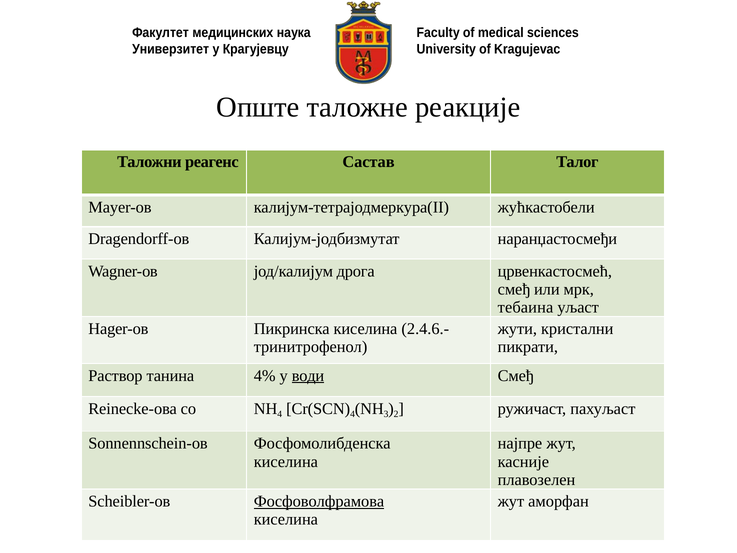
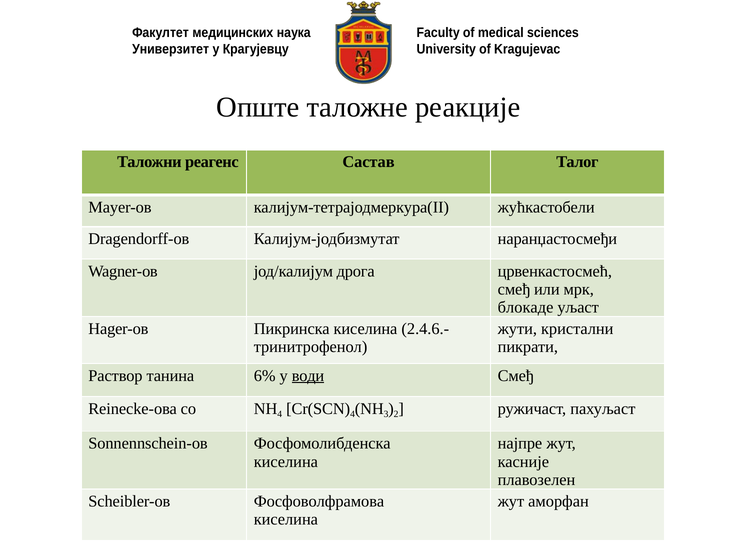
тебаина: тебаина -> блокаде
4%: 4% -> 6%
Фосфоволфрамова underline: present -> none
